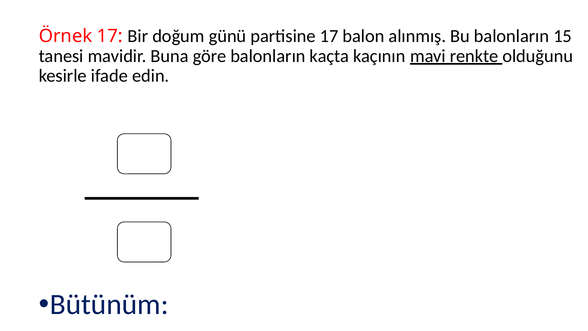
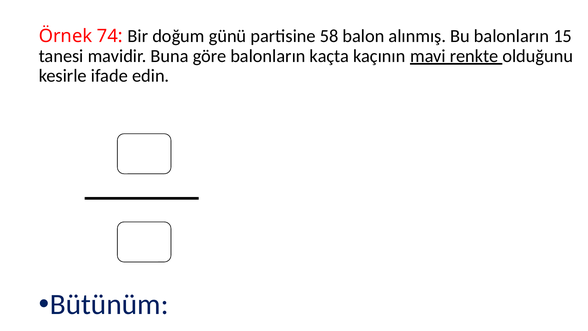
Örnek 17: 17 -> 74
partisine 17: 17 -> 58
